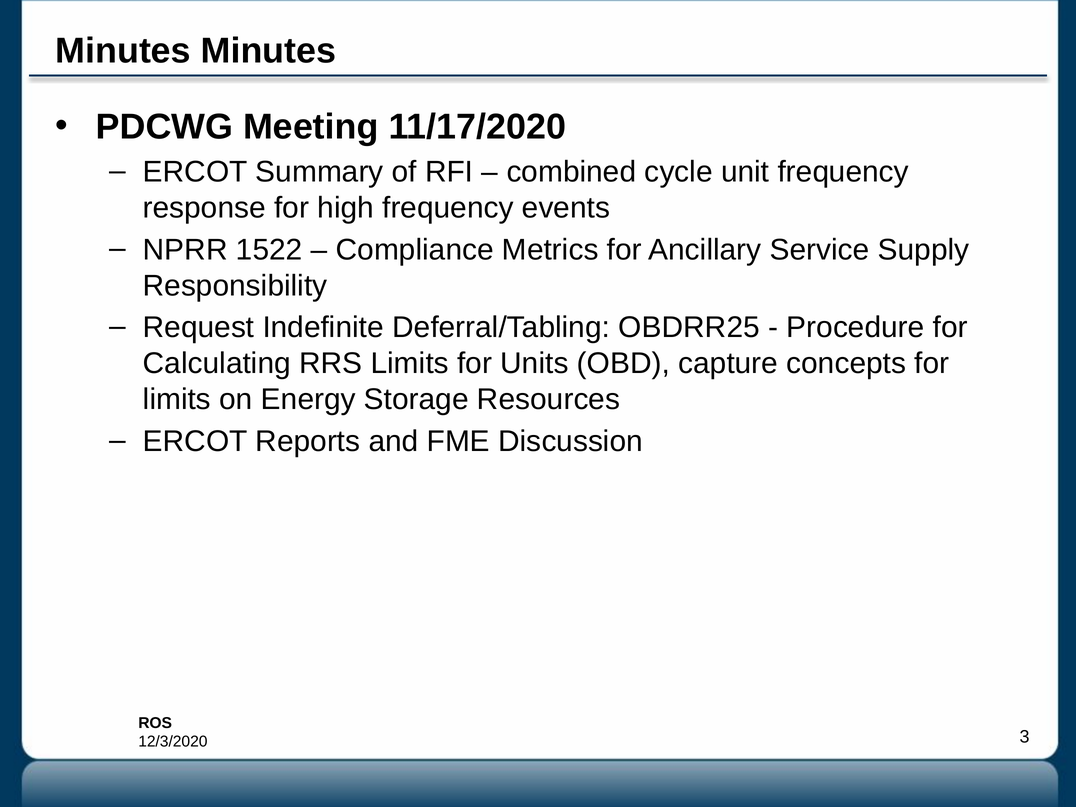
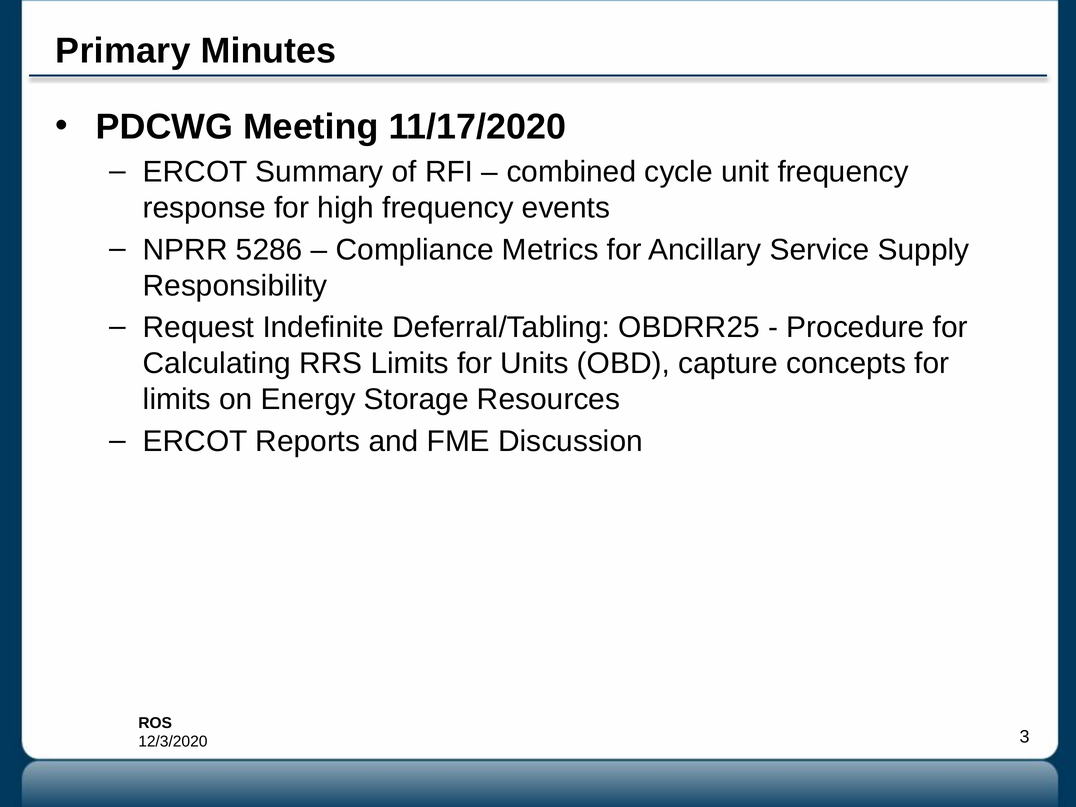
Minutes at (123, 51): Minutes -> Primary
1522: 1522 -> 5286
